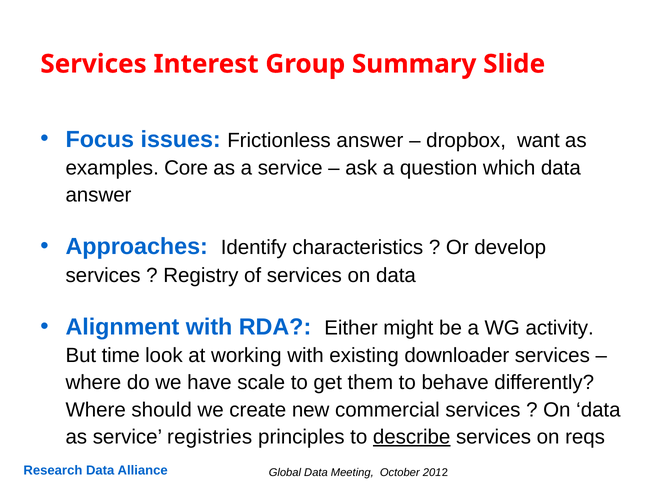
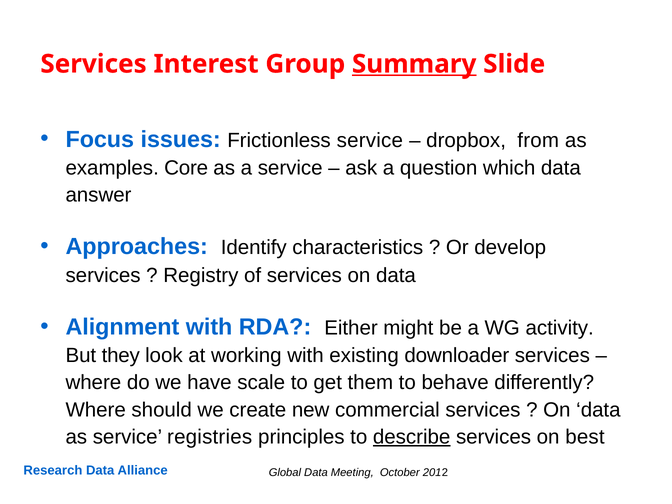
Summary underline: none -> present
Frictionless answer: answer -> service
want: want -> from
time: time -> they
reqs: reqs -> best
